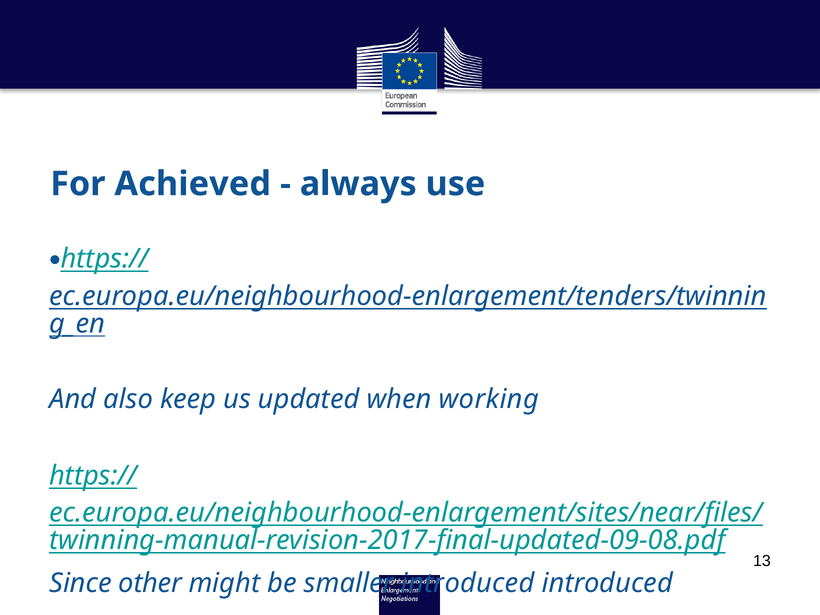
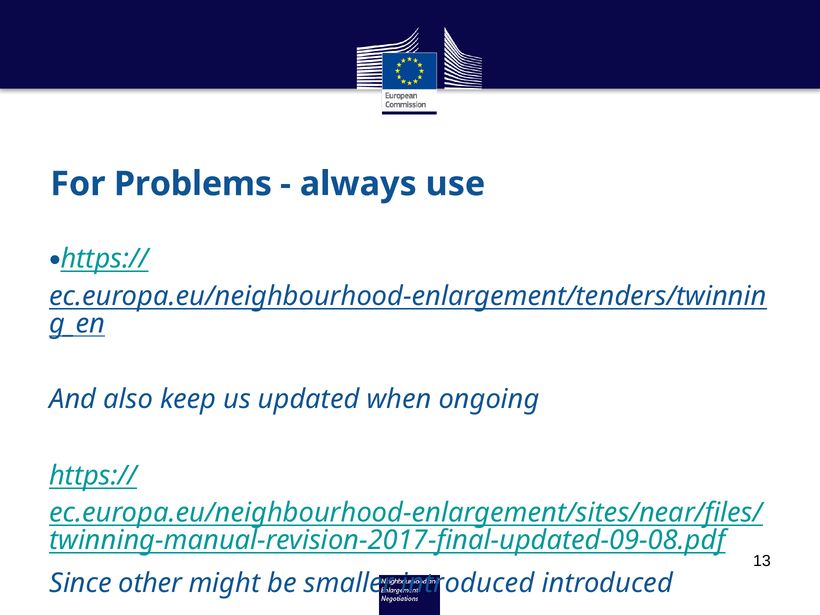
Achieved: Achieved -> Problems
working: working -> ongoing
